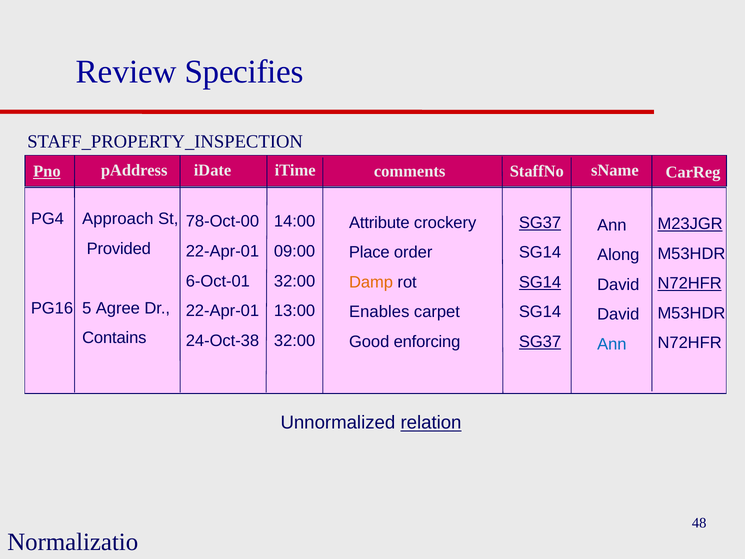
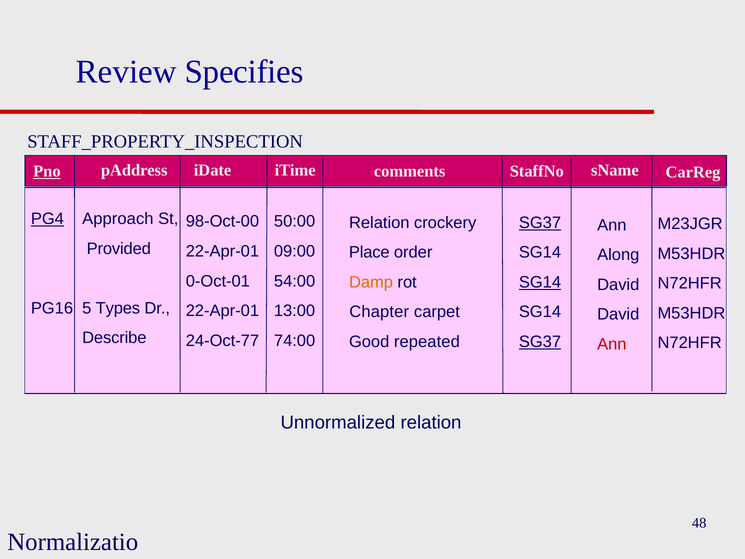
PG4 underline: none -> present
78-Oct-00: 78-Oct-00 -> 98-Oct-00
14:00: 14:00 -> 50:00
Attribute at (379, 223): Attribute -> Relation
M23JGR underline: present -> none
6-Oct-01: 6-Oct-01 -> 0-Oct-01
32:00 at (295, 281): 32:00 -> 54:00
N72HFR at (690, 283) underline: present -> none
Agree: Agree -> Types
Enables: Enables -> Chapter
Contains: Contains -> Describe
24-Oct-38: 24-Oct-38 -> 24-Oct-77
32:00 at (295, 340): 32:00 -> 74:00
enforcing: enforcing -> repeated
Ann at (612, 344) colour: blue -> red
relation at (431, 423) underline: present -> none
